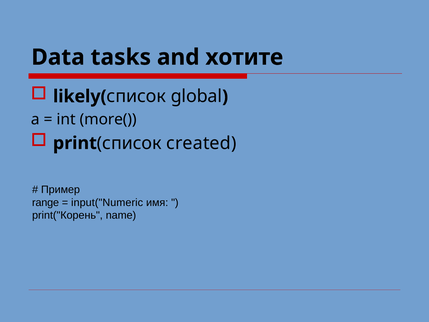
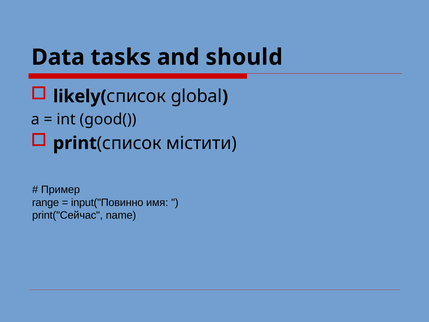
хотите: хотите -> should
more(: more( -> good(
created: created -> містити
input("Numeric: input("Numeric -> input("Повинно
print("Корень: print("Корень -> print("Сейчас
